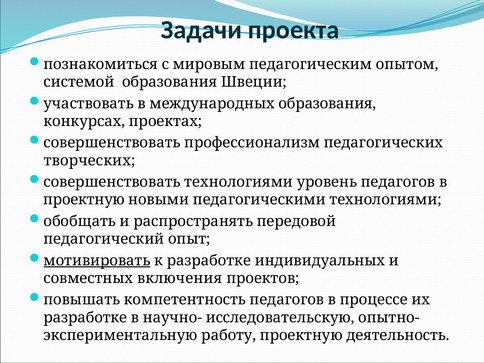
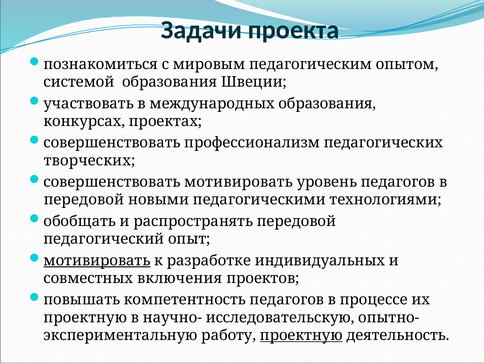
совершенствовать технологиями: технологиями -> мотивировать
проектную at (84, 200): проектную -> передовой
разработке at (85, 318): разработке -> проектную
проектную at (301, 335) underline: none -> present
